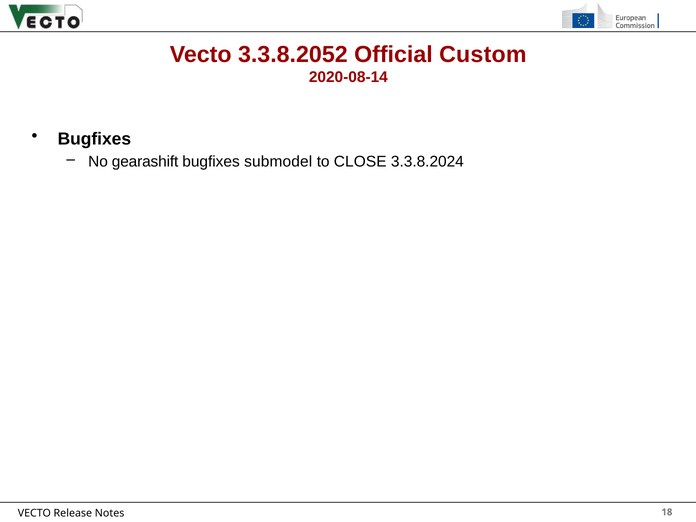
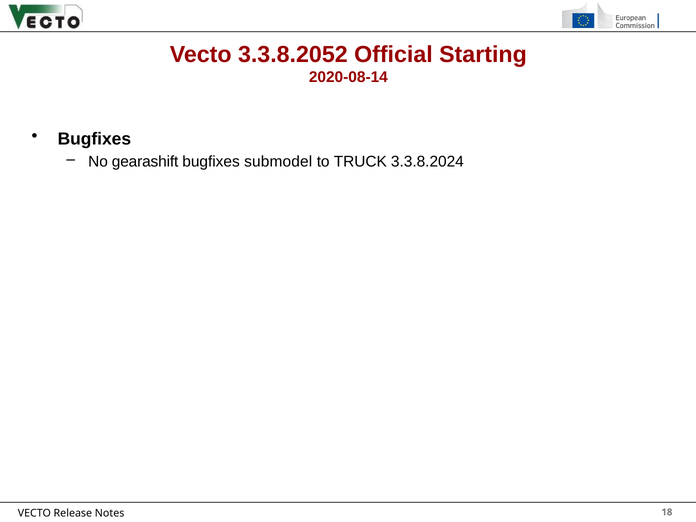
Custom: Custom -> Starting
CLOSE: CLOSE -> TRUCK
